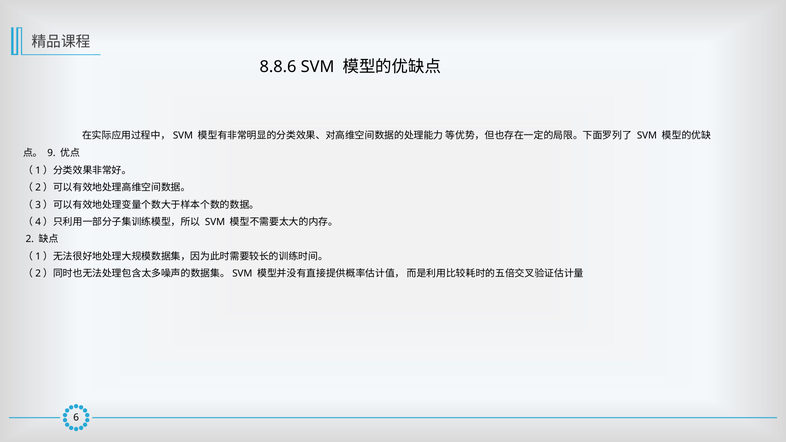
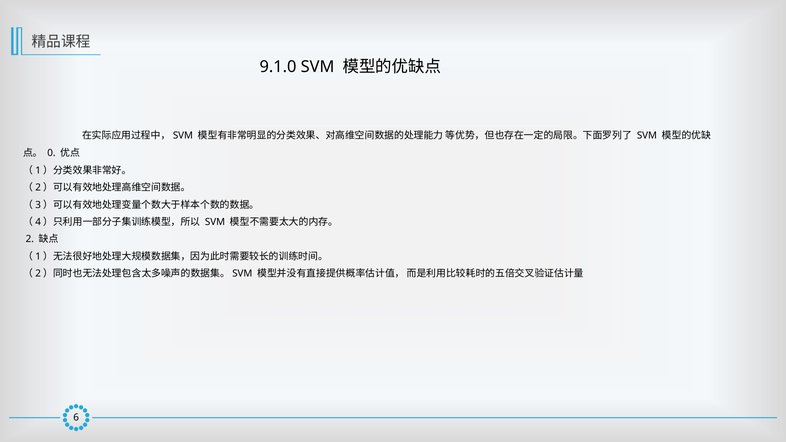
8.8.6: 8.8.6 -> 9.1.0
9: 9 -> 0
